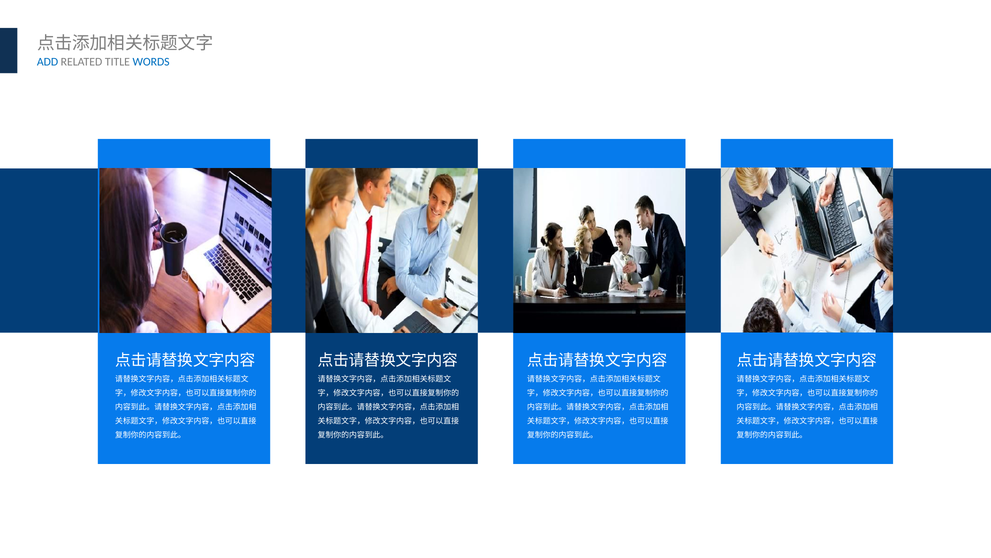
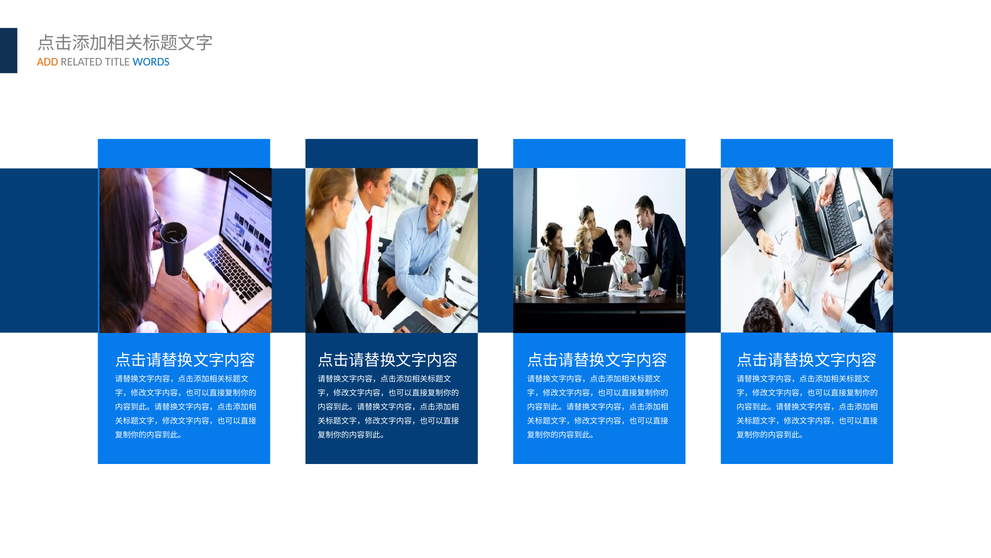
ADD colour: blue -> orange
